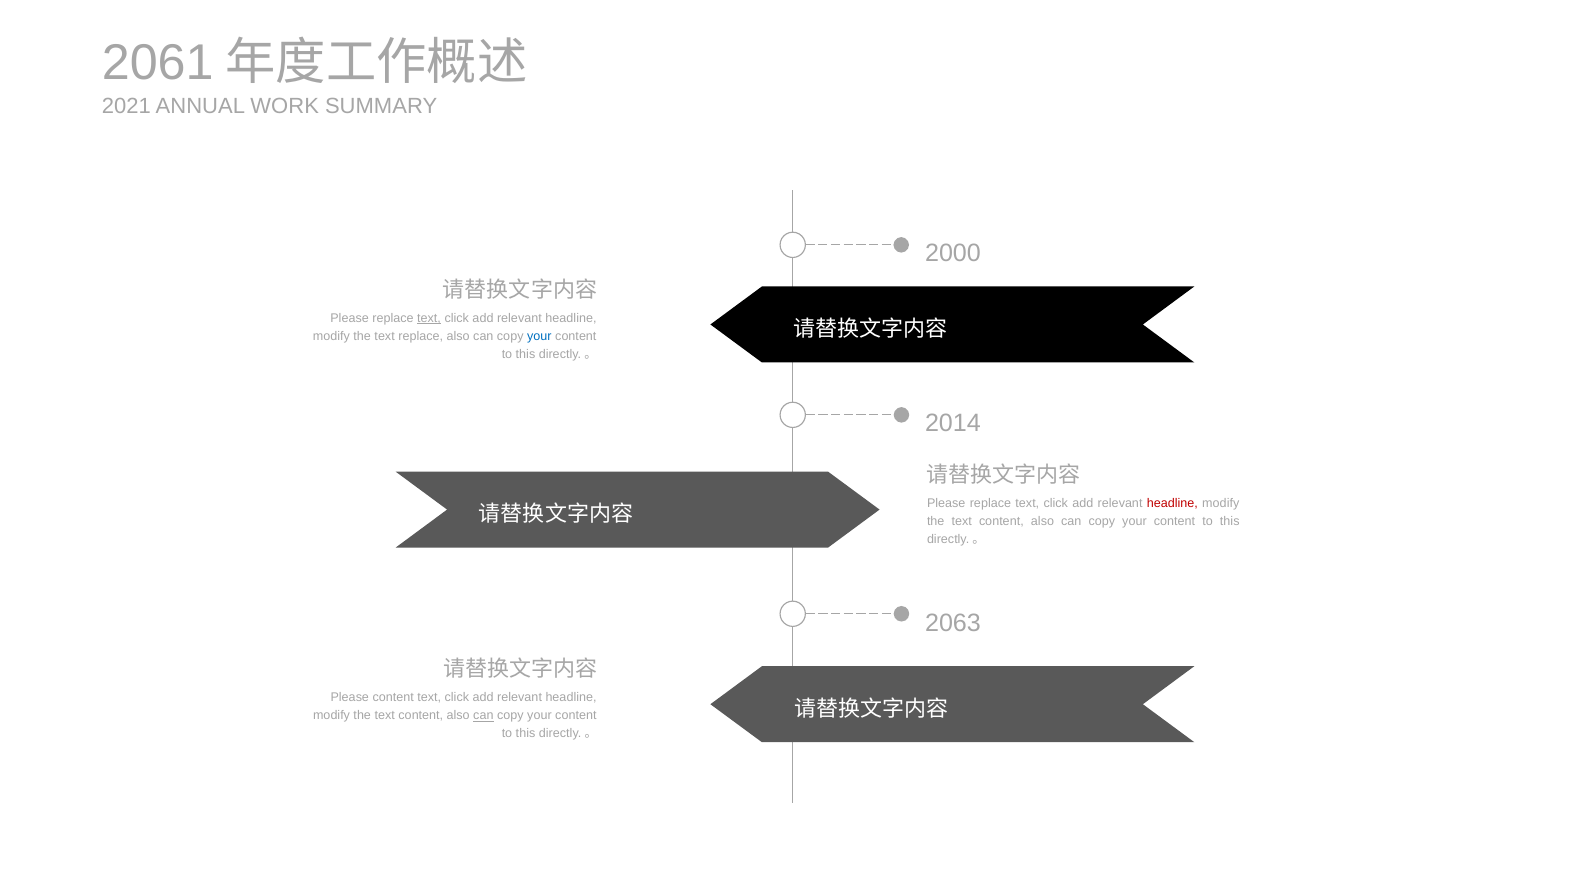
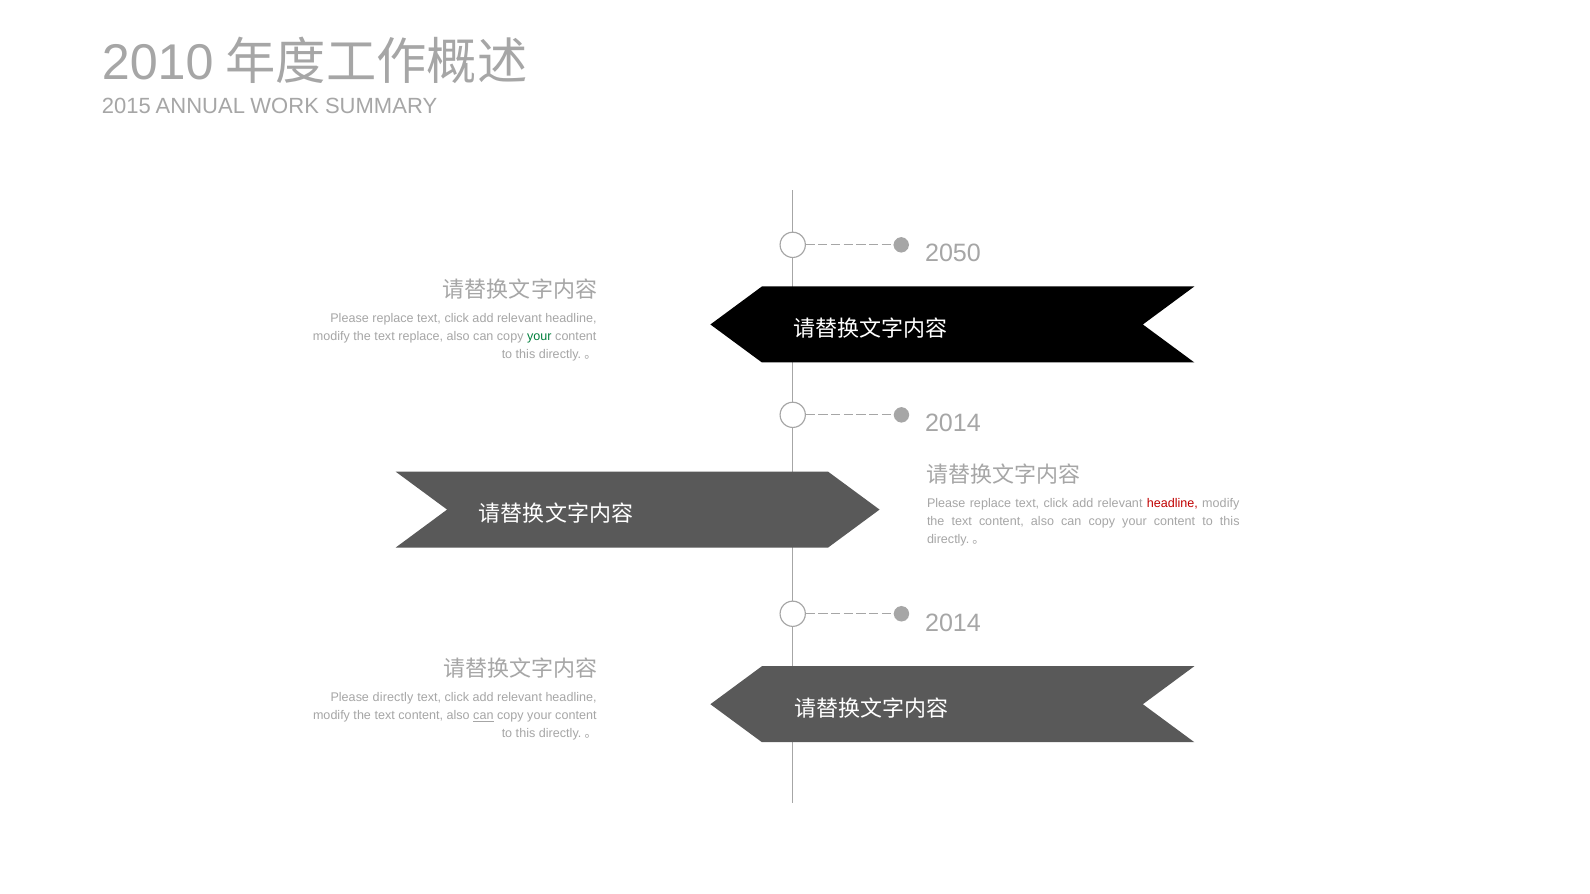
2061: 2061 -> 2010
2021: 2021 -> 2015
2000: 2000 -> 2050
text at (429, 318) underline: present -> none
your at (539, 336) colour: blue -> green
2063 at (953, 623): 2063 -> 2014
Please content: content -> directly
